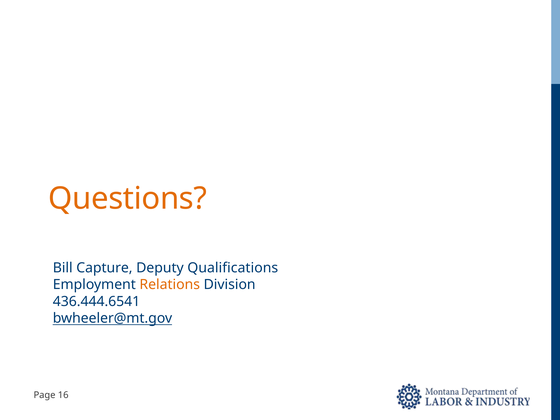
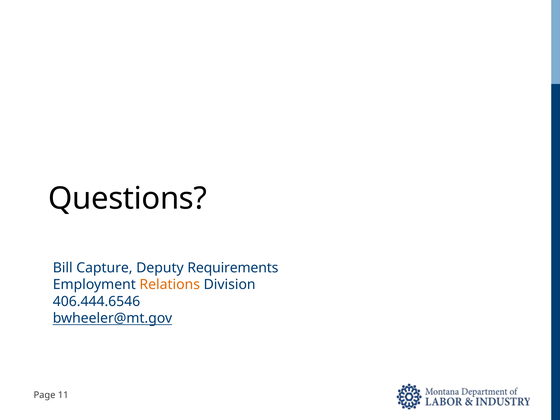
Questions colour: orange -> black
Qualifications: Qualifications -> Requirements
436.444.6541: 436.444.6541 -> 406.444.6546
16: 16 -> 11
